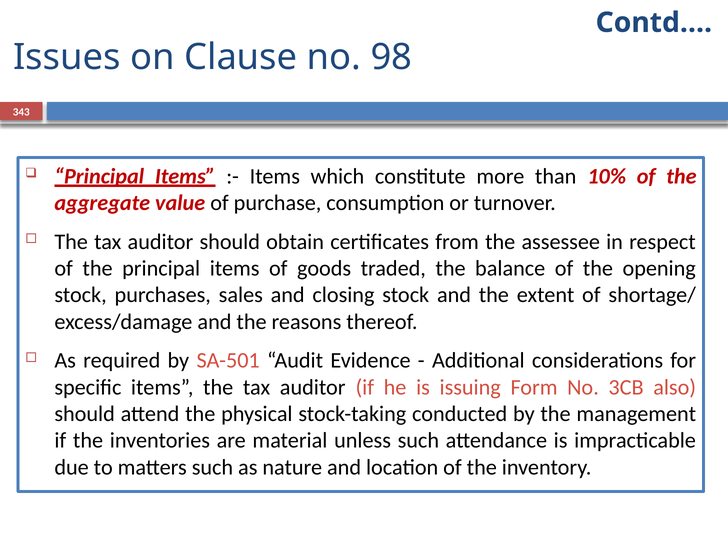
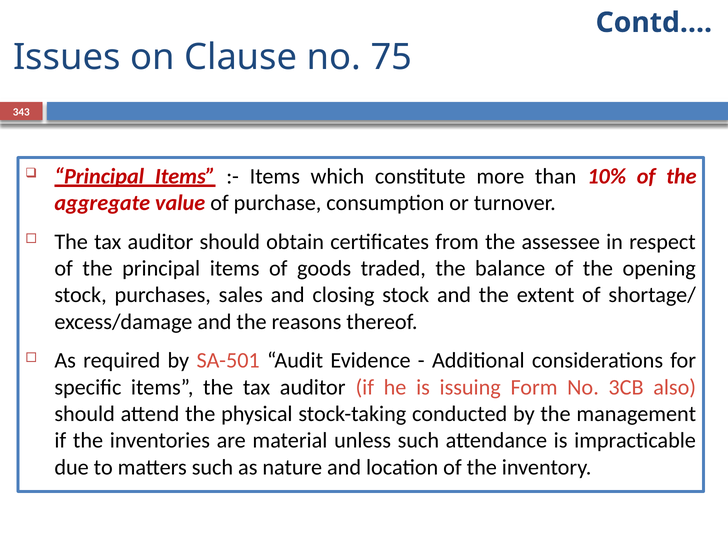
98: 98 -> 75
